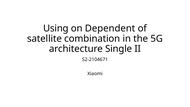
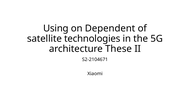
combination: combination -> technologies
Single: Single -> These
